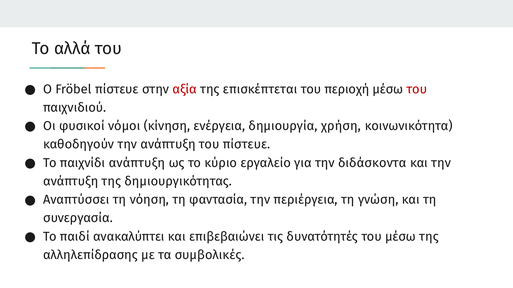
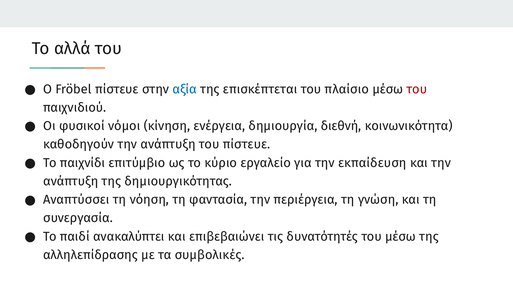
αξία colour: red -> blue
περιοχή: περιοχή -> πλαίσιο
χρήση: χρήση -> διεθνή
παιχνίδι ανάπτυξη: ανάπτυξη -> επιτύμβιο
διδάσκοντα: διδάσκοντα -> εκπαίδευση
